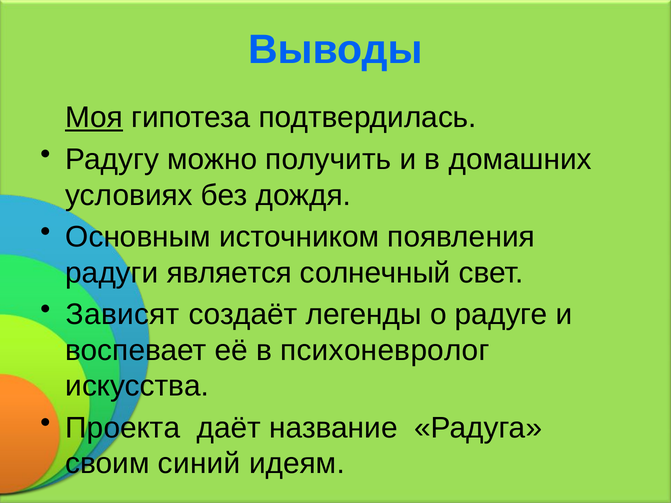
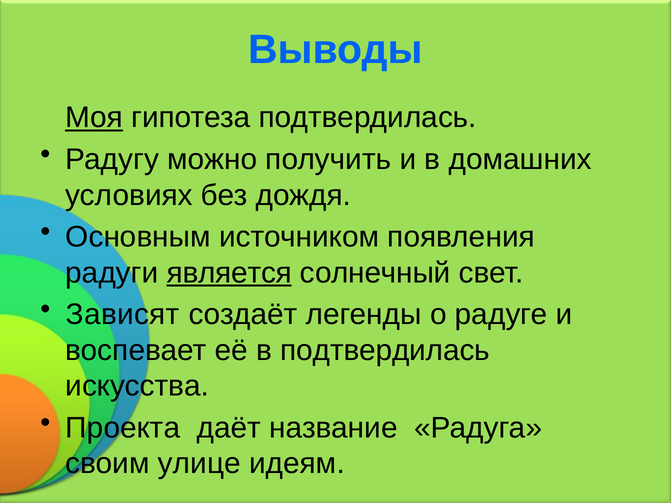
является underline: none -> present
в психоневролог: психоневролог -> подтвердилась
синий: синий -> улице
